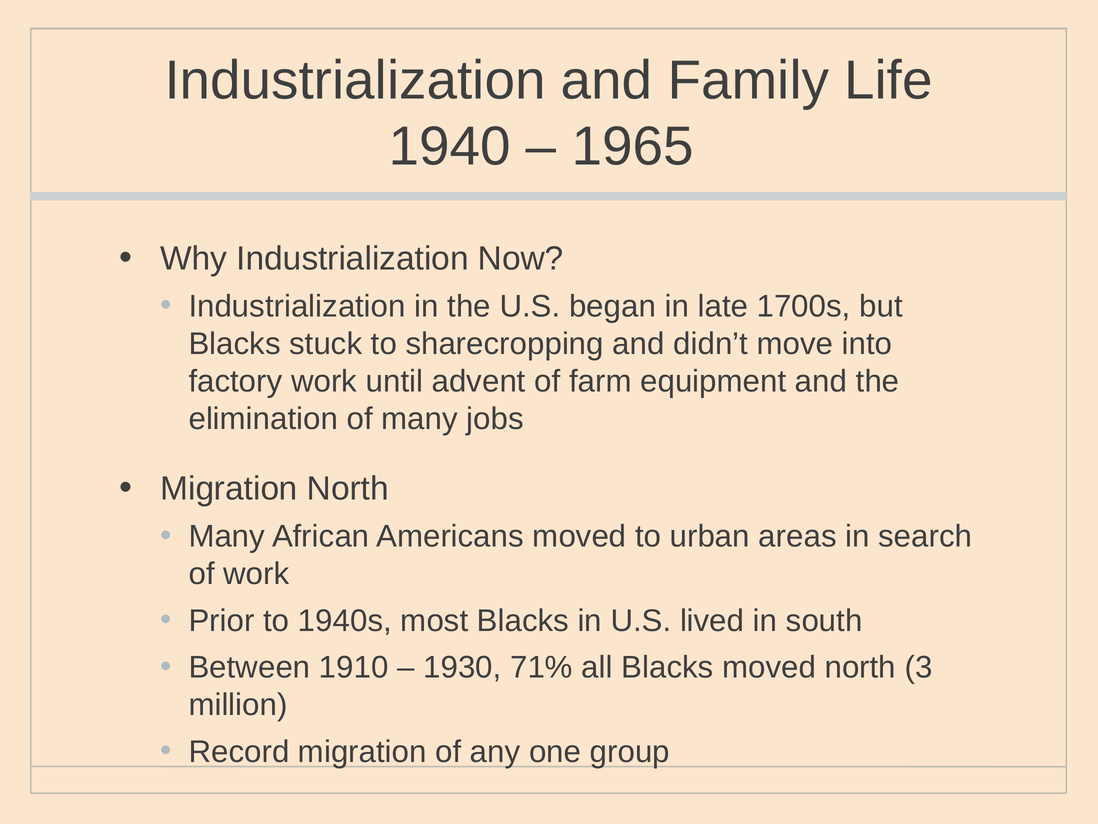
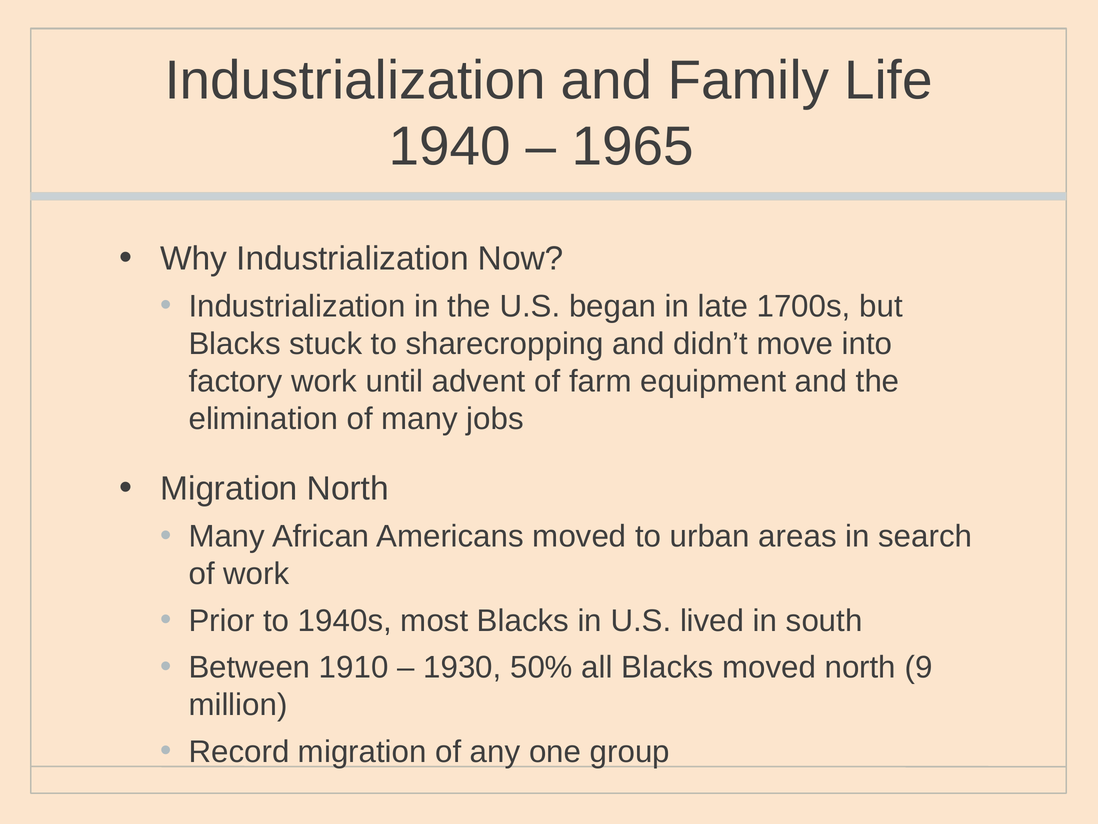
71%: 71% -> 50%
3: 3 -> 9
